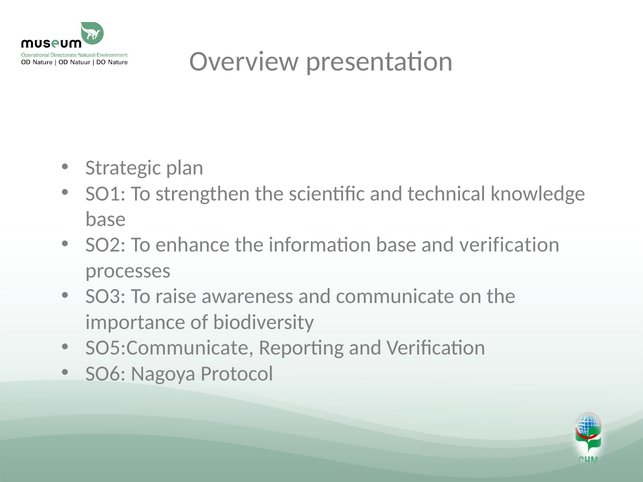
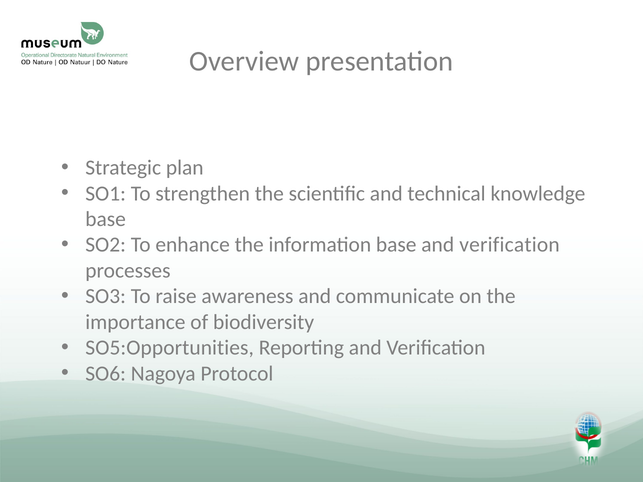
SO5:Communicate: SO5:Communicate -> SO5:Opportunities
